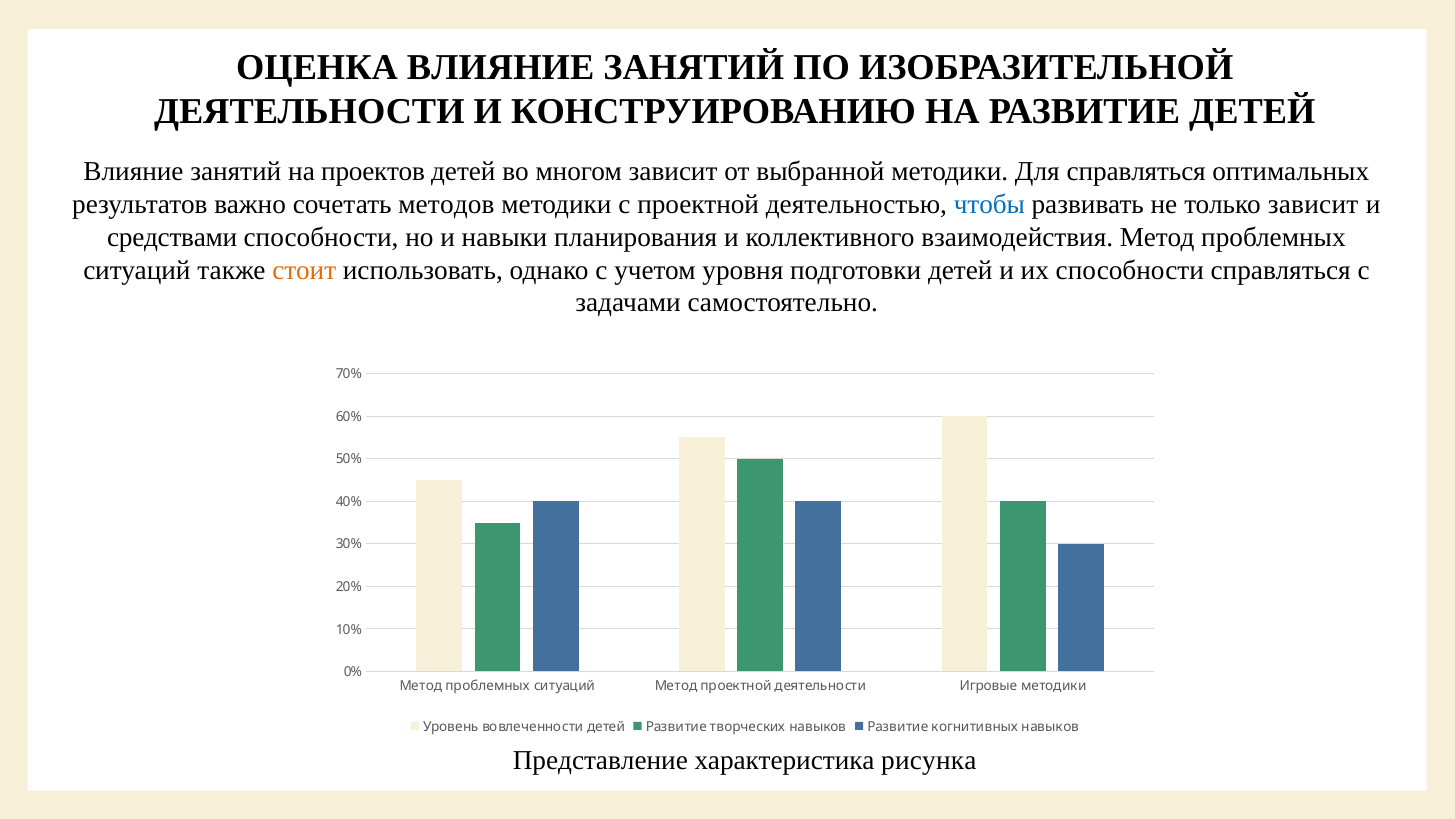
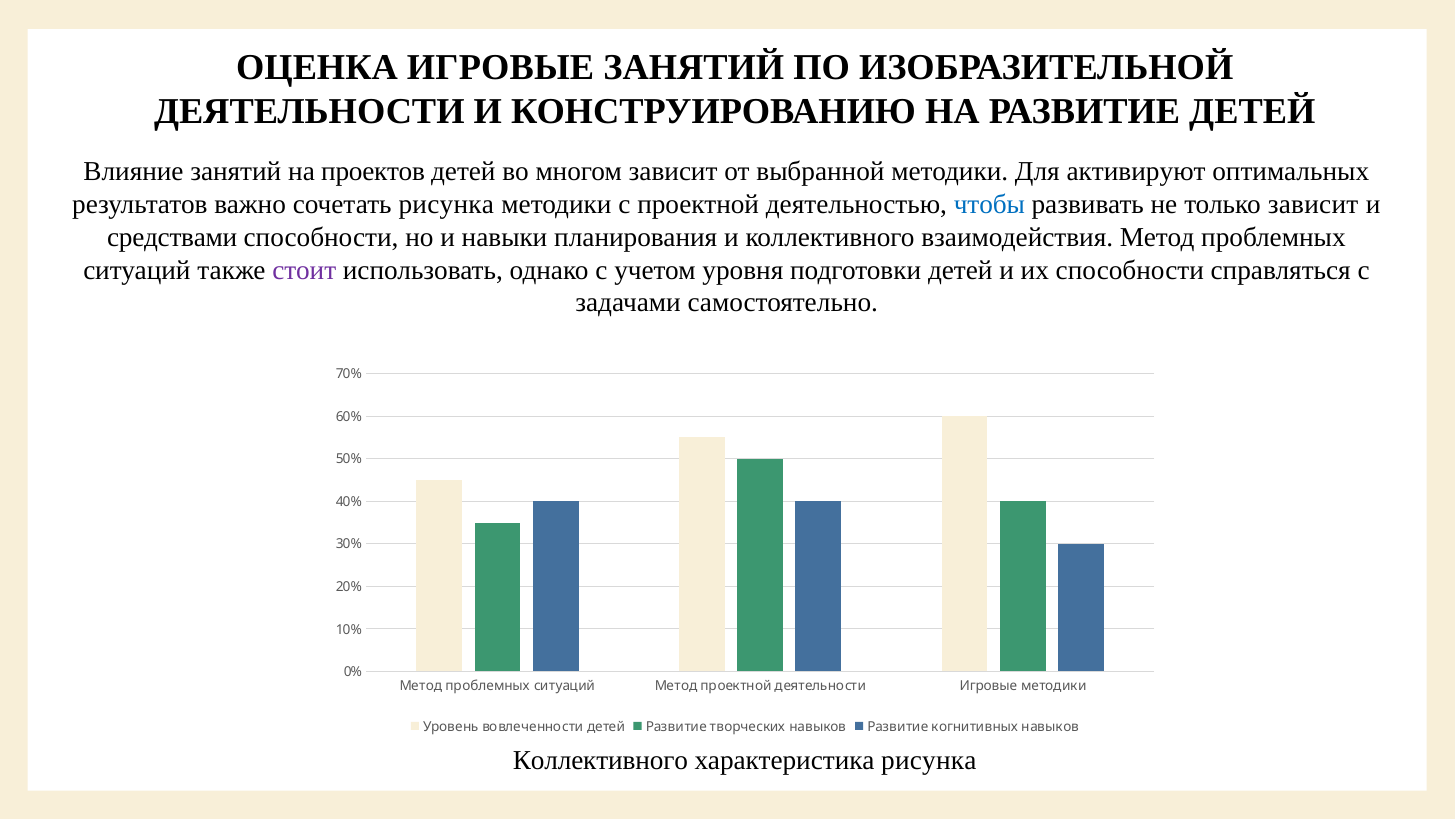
ОЦЕНКА ВЛИЯНИЕ: ВЛИЯНИЕ -> ИГРОВЫЕ
Для справляться: справляться -> активируют
сочетать методов: методов -> рисунка
стоит colour: orange -> purple
Представление at (600, 760): Представление -> Коллективного
